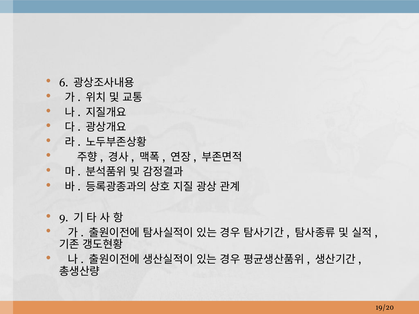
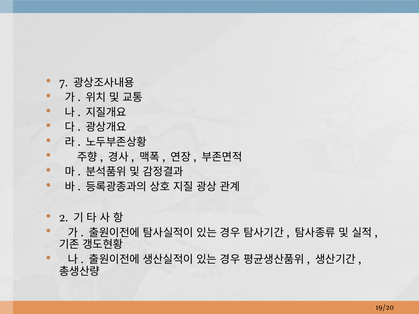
6: 6 -> 7
9: 9 -> 2
